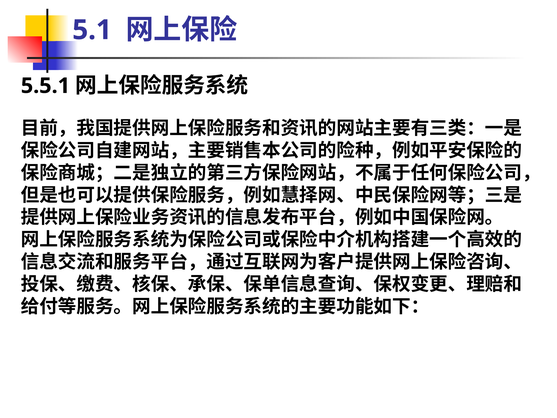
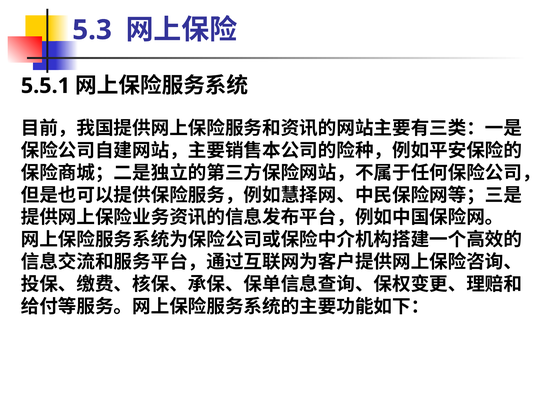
5.1: 5.1 -> 5.3
